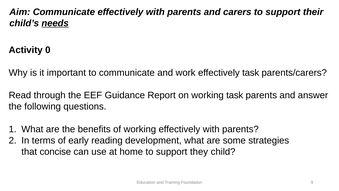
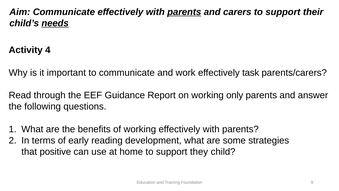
parents at (184, 12) underline: none -> present
0: 0 -> 4
working task: task -> only
concise: concise -> positive
